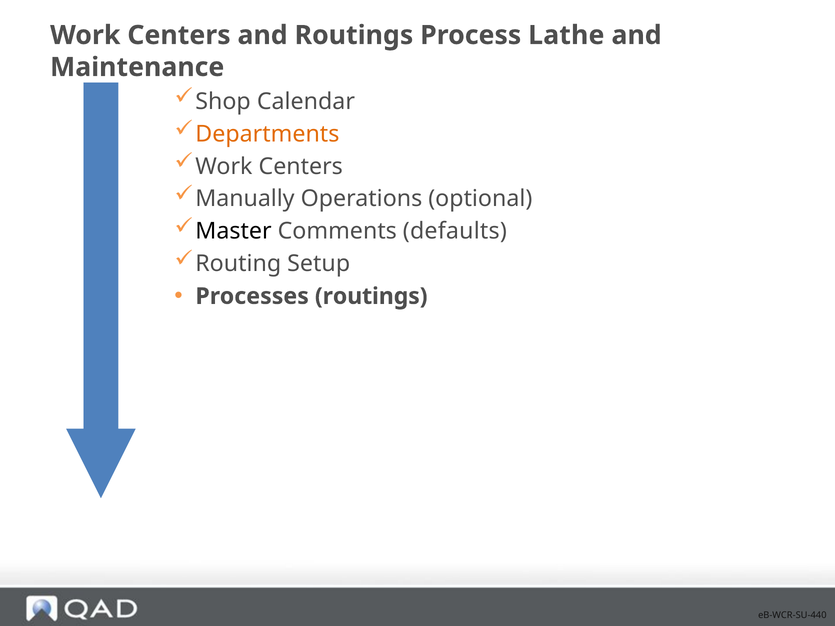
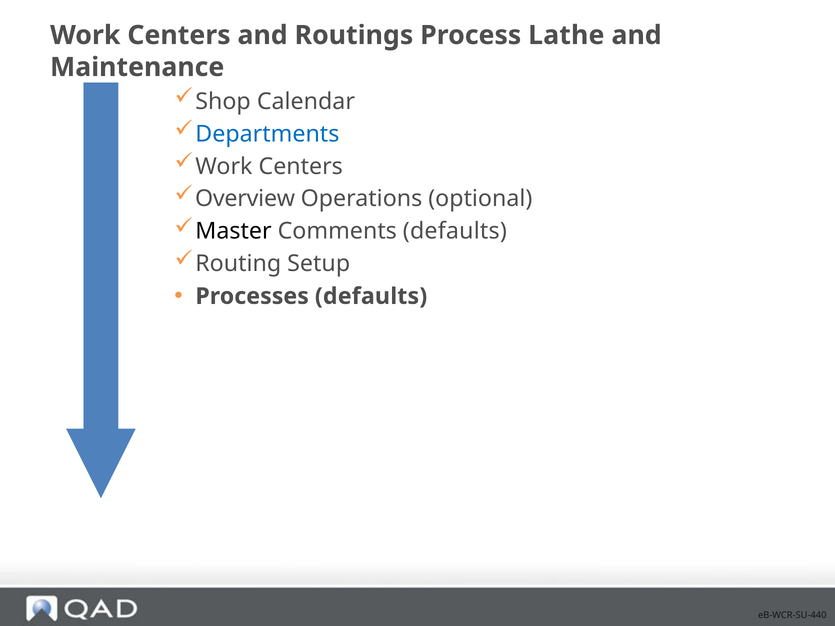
Departments colour: orange -> blue
Manually: Manually -> Overview
Processes routings: routings -> defaults
